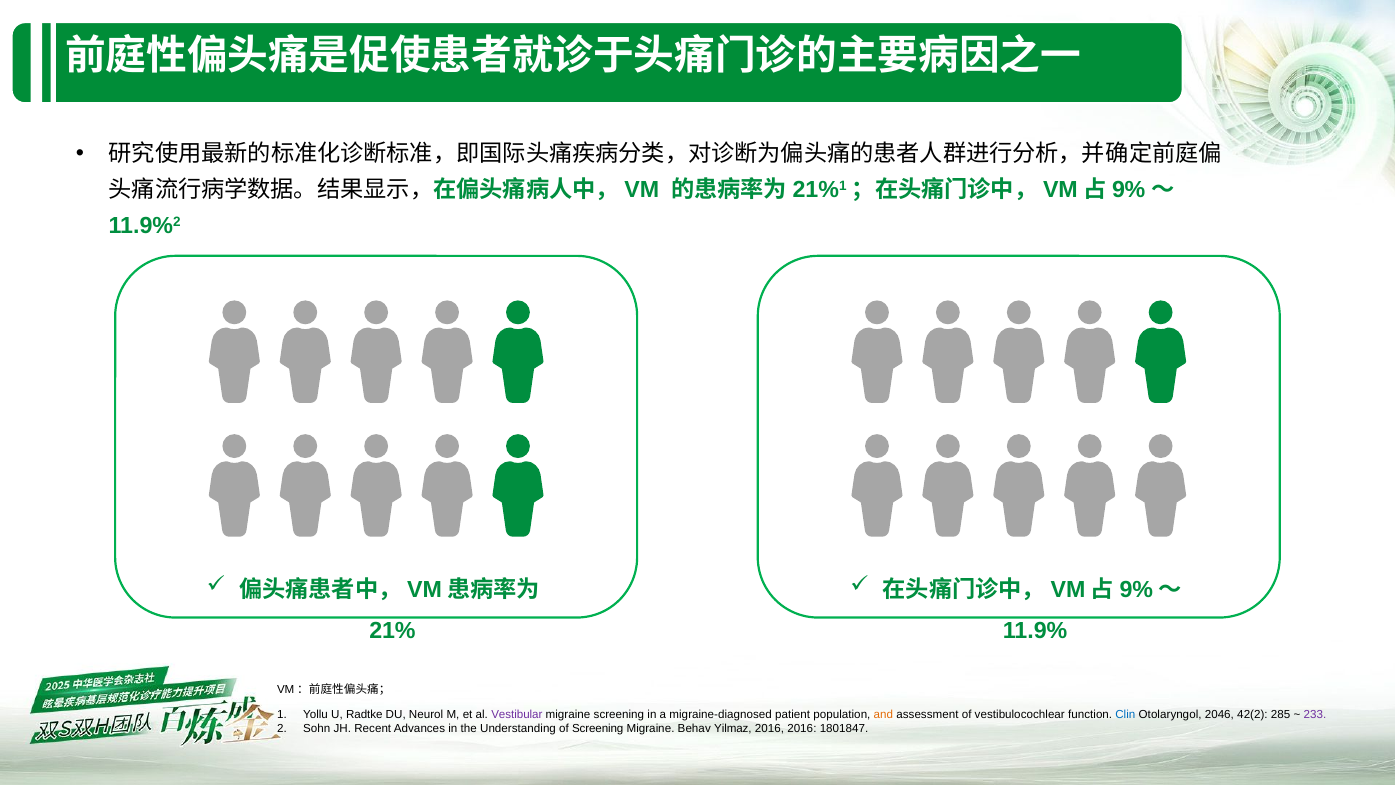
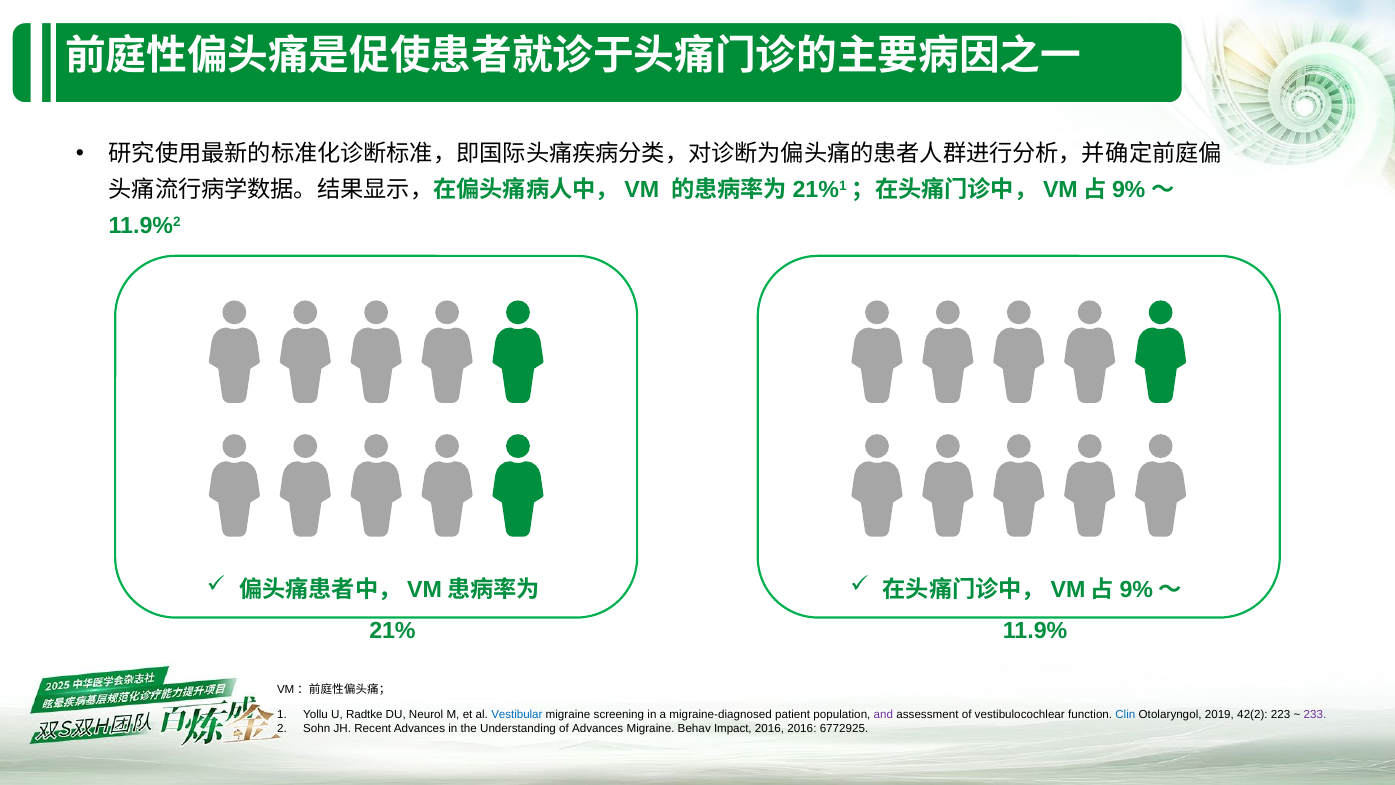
Vestibular colour: purple -> blue
and colour: orange -> purple
2046: 2046 -> 2019
285: 285 -> 223
of Screening: Screening -> Advances
Yilmaz: Yilmaz -> Impact
1801847: 1801847 -> 6772925
